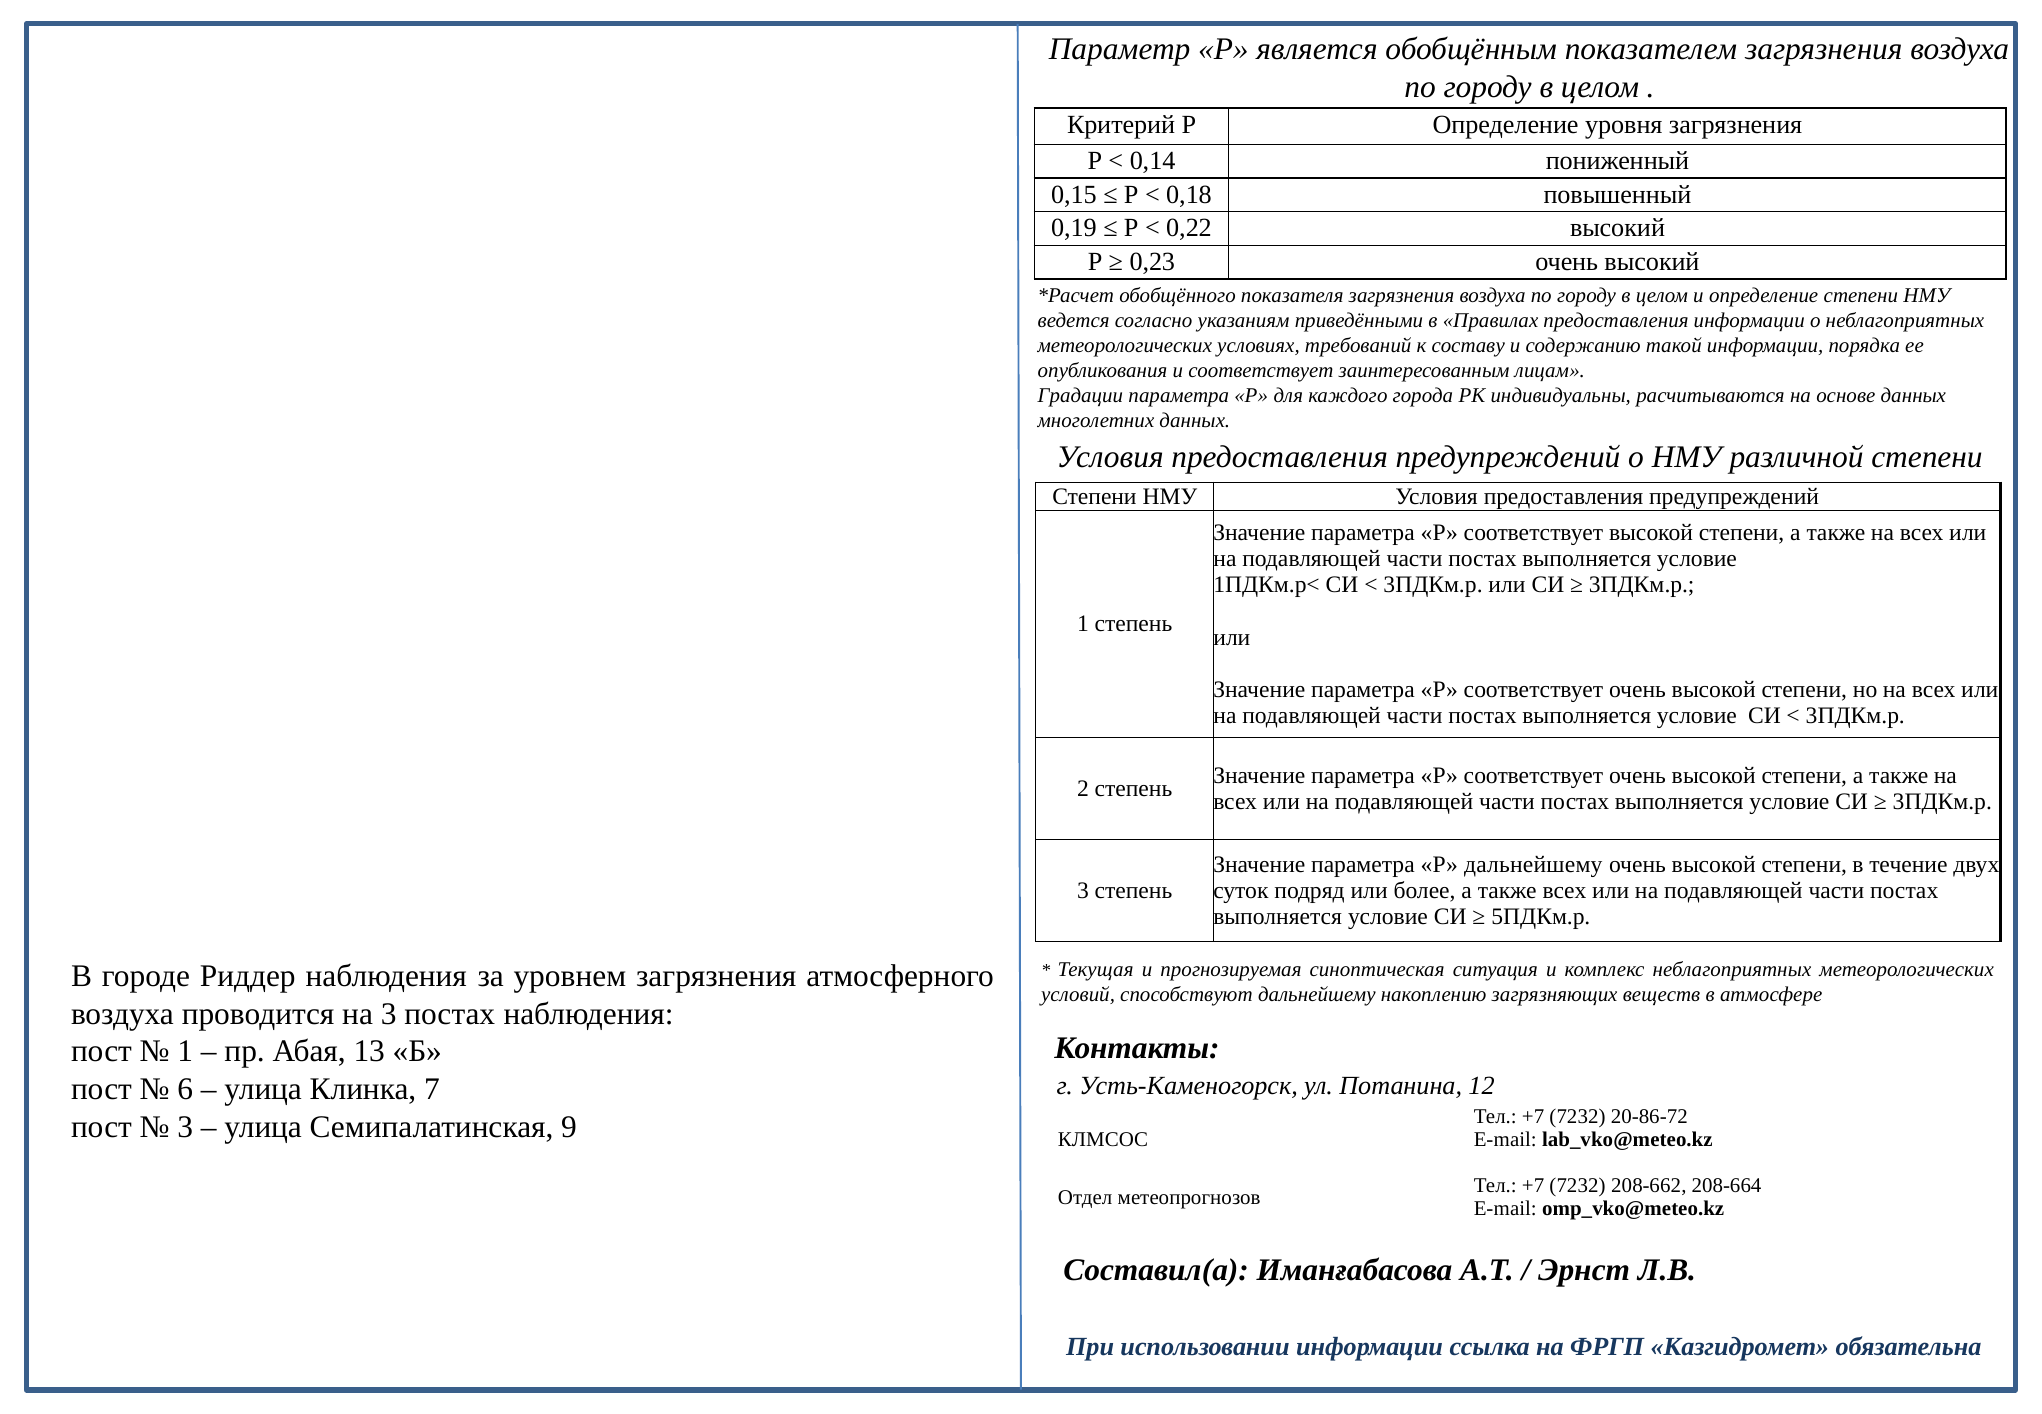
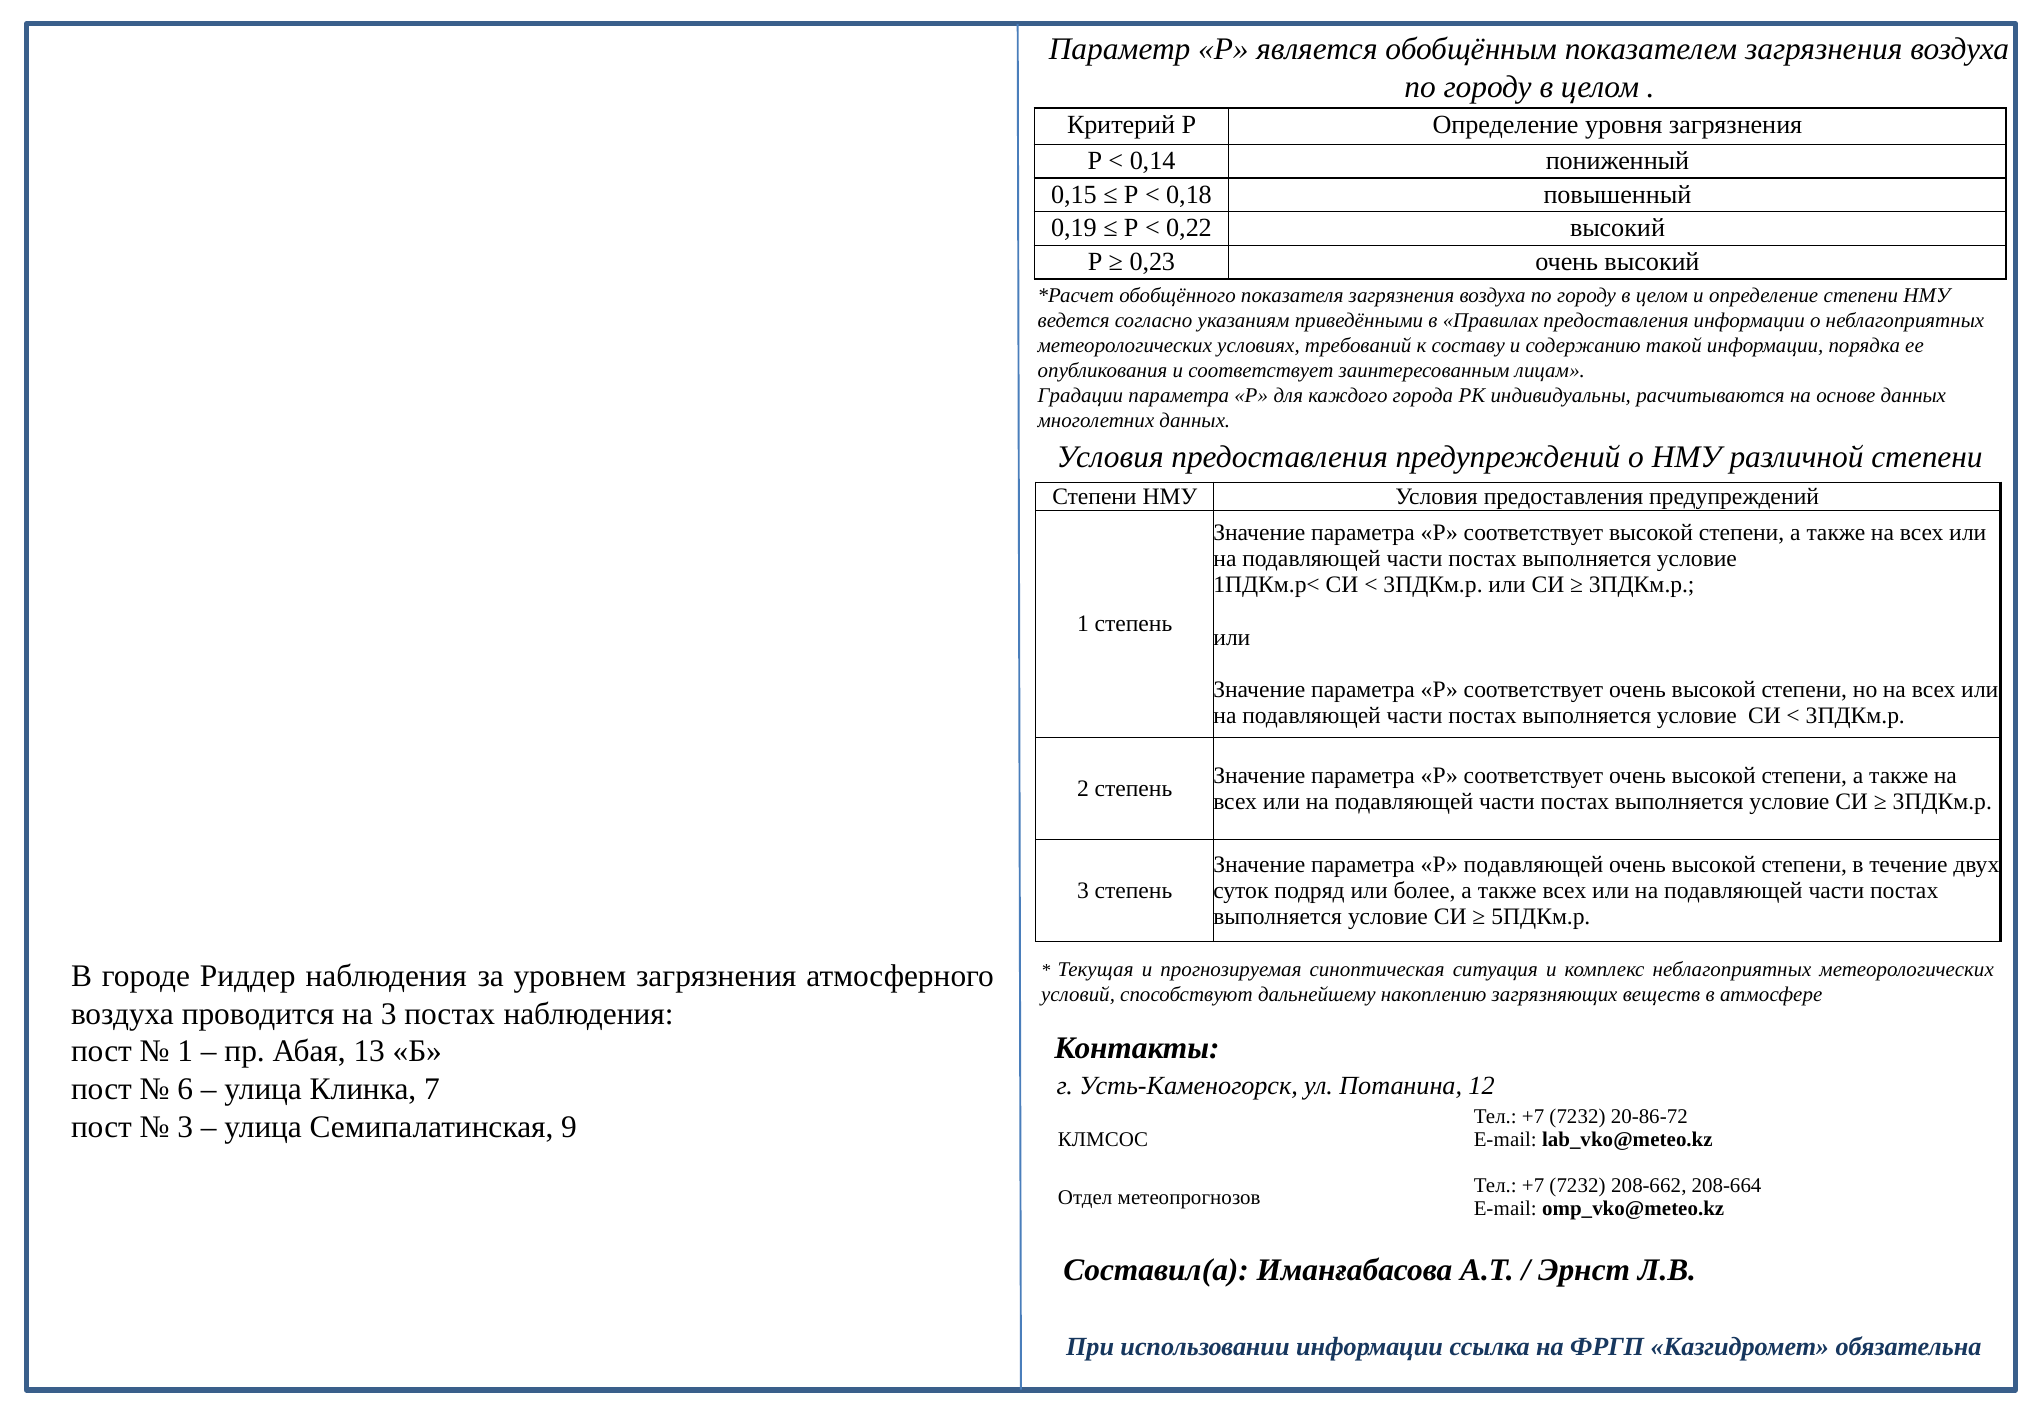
Р дальнейшему: дальнейшему -> подавляющей
